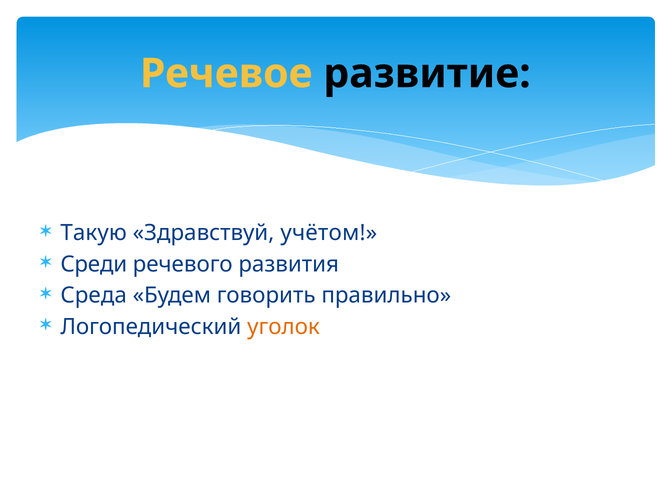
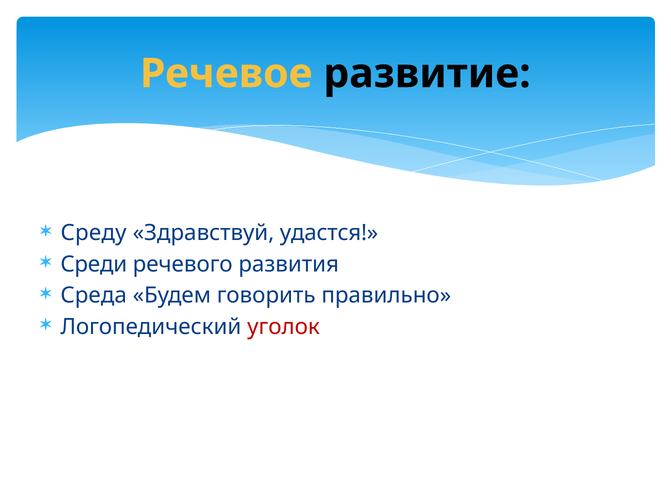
Такую: Такую -> Среду
учётом: учётом -> удастся
уголок colour: orange -> red
